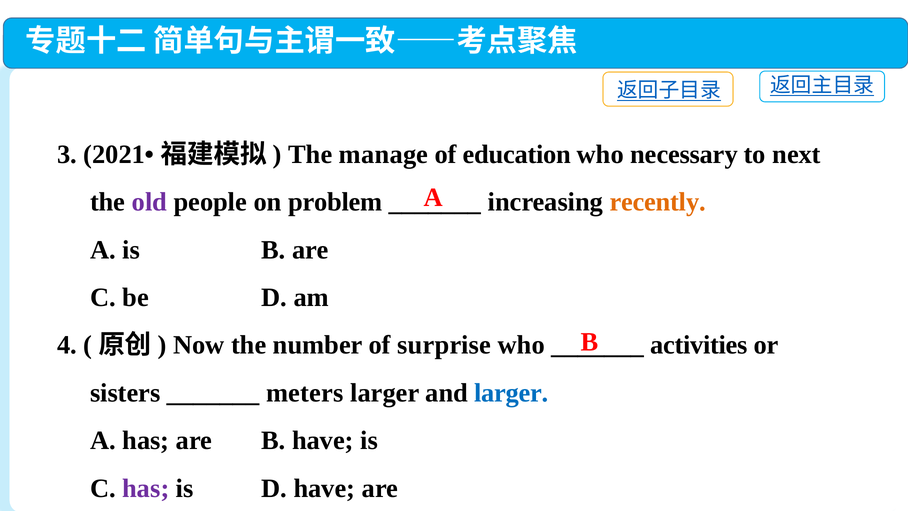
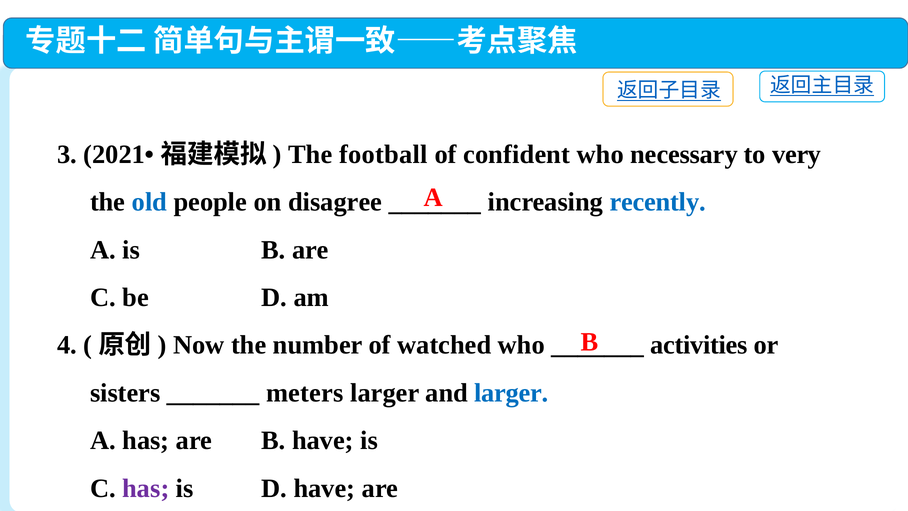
manage: manage -> football
education: education -> confident
next: next -> very
old colour: purple -> blue
problem: problem -> disagree
recently colour: orange -> blue
surprise: surprise -> watched
